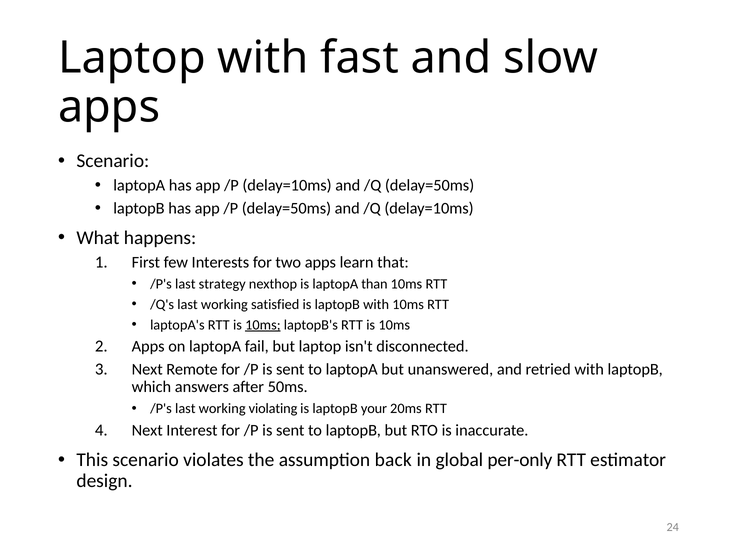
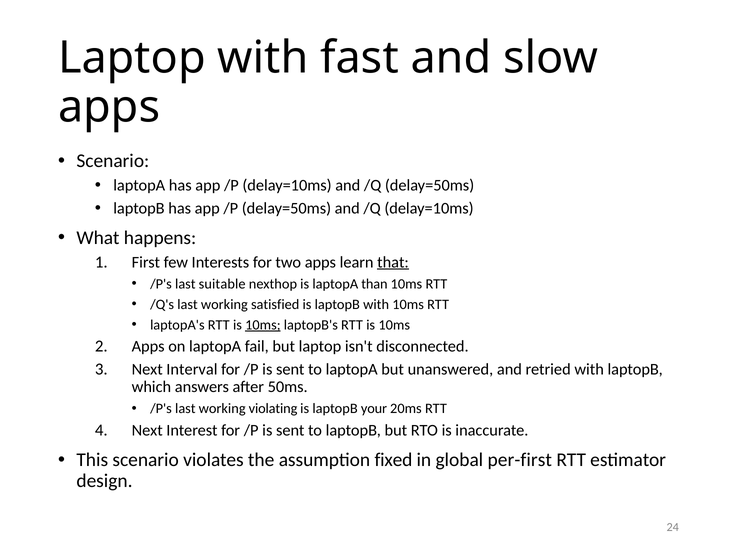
that underline: none -> present
strategy: strategy -> suitable
Remote: Remote -> Interval
back: back -> fixed
per-only: per-only -> per-first
